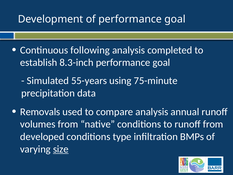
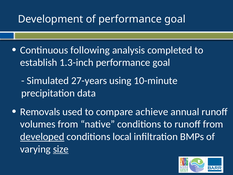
8.3-inch: 8.3-inch -> 1.3-inch
55-years: 55-years -> 27-years
75-minute: 75-minute -> 10-minute
compare analysis: analysis -> achieve
developed underline: none -> present
type: type -> local
